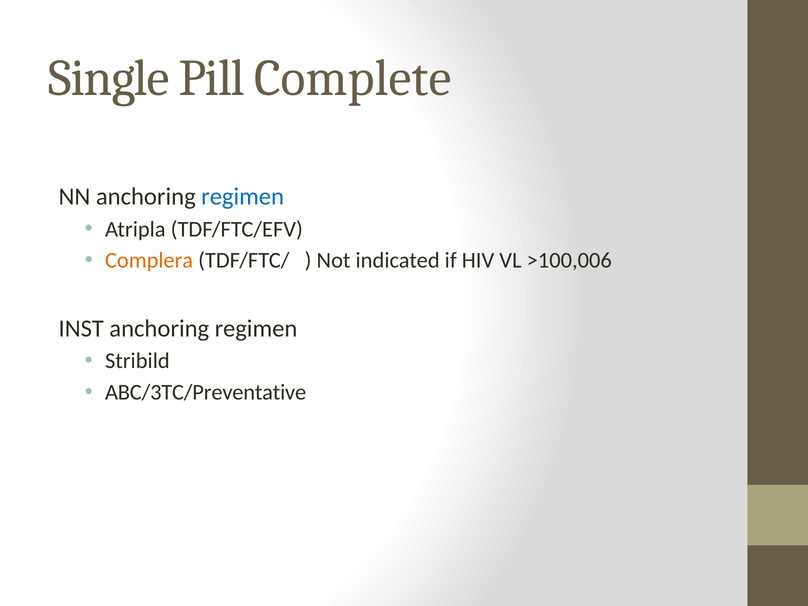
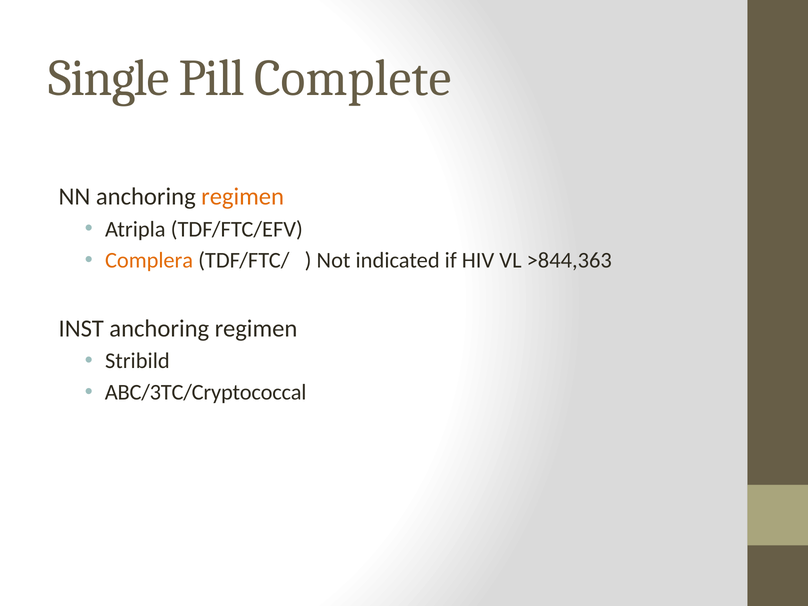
regimen at (243, 196) colour: blue -> orange
>100,006: >100,006 -> >844,363
ABC/3TC/Preventative: ABC/3TC/Preventative -> ABC/3TC/Cryptococcal
